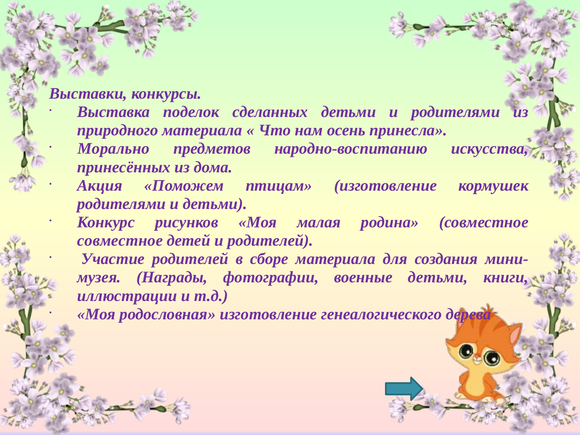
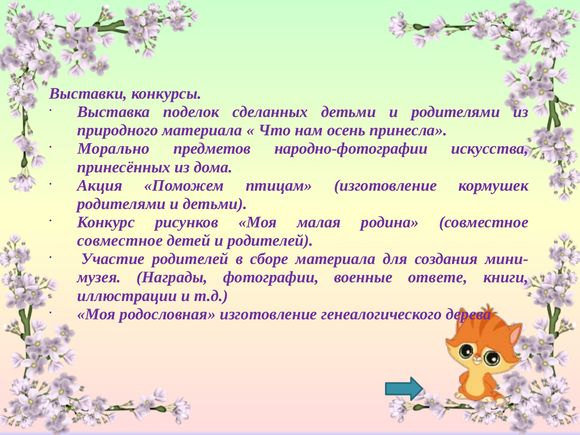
народно-воспитанию: народно-воспитанию -> народно-фотографии
военные детьми: детьми -> ответе
